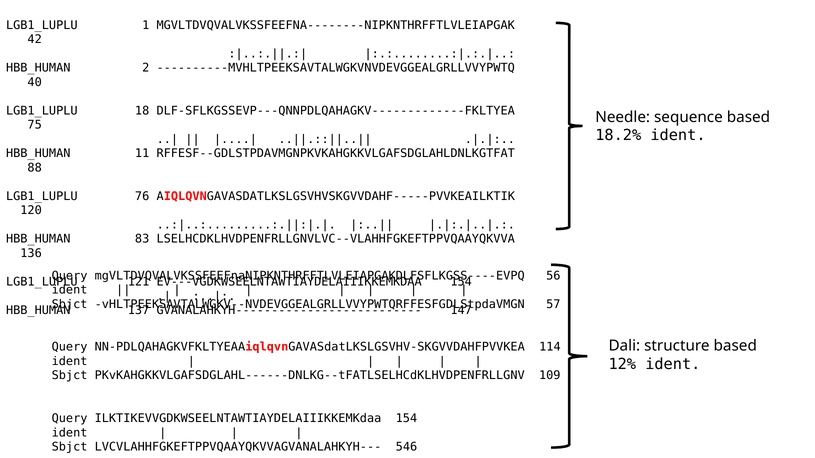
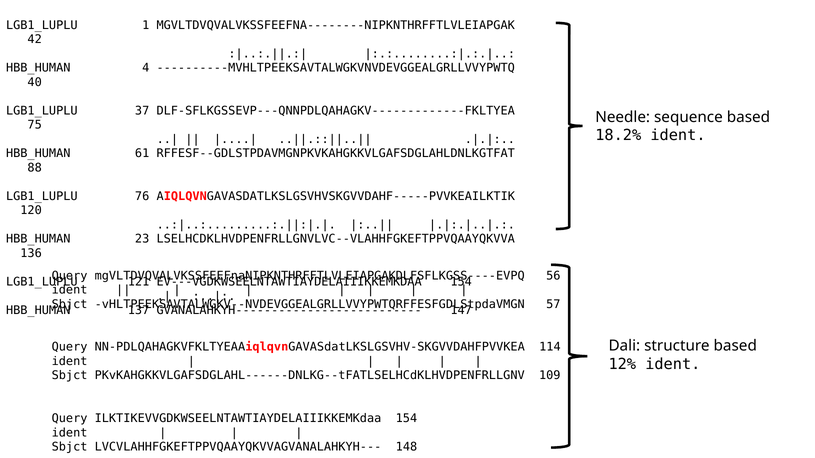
2: 2 -> 4
18: 18 -> 37
11: 11 -> 61
83: 83 -> 23
546: 546 -> 148
